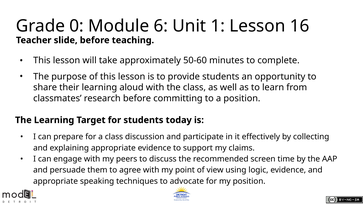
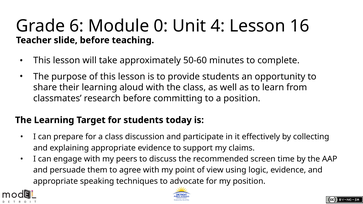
0: 0 -> 6
6: 6 -> 0
1: 1 -> 4
